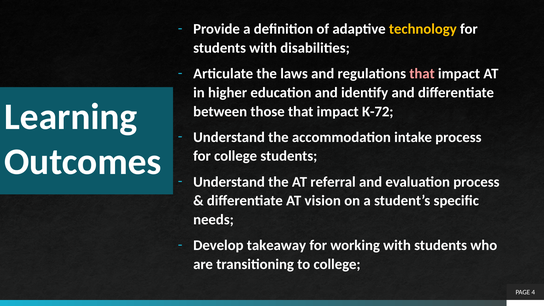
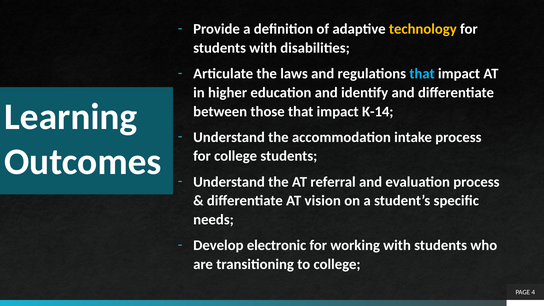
that at (422, 74) colour: pink -> light blue
K-72: K-72 -> K-14
takeaway: takeaway -> electronic
